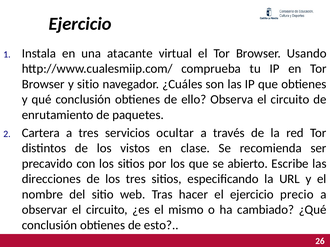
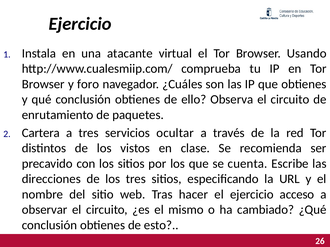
y sitio: sitio -> foro
abierto: abierto -> cuenta
precio: precio -> acceso
